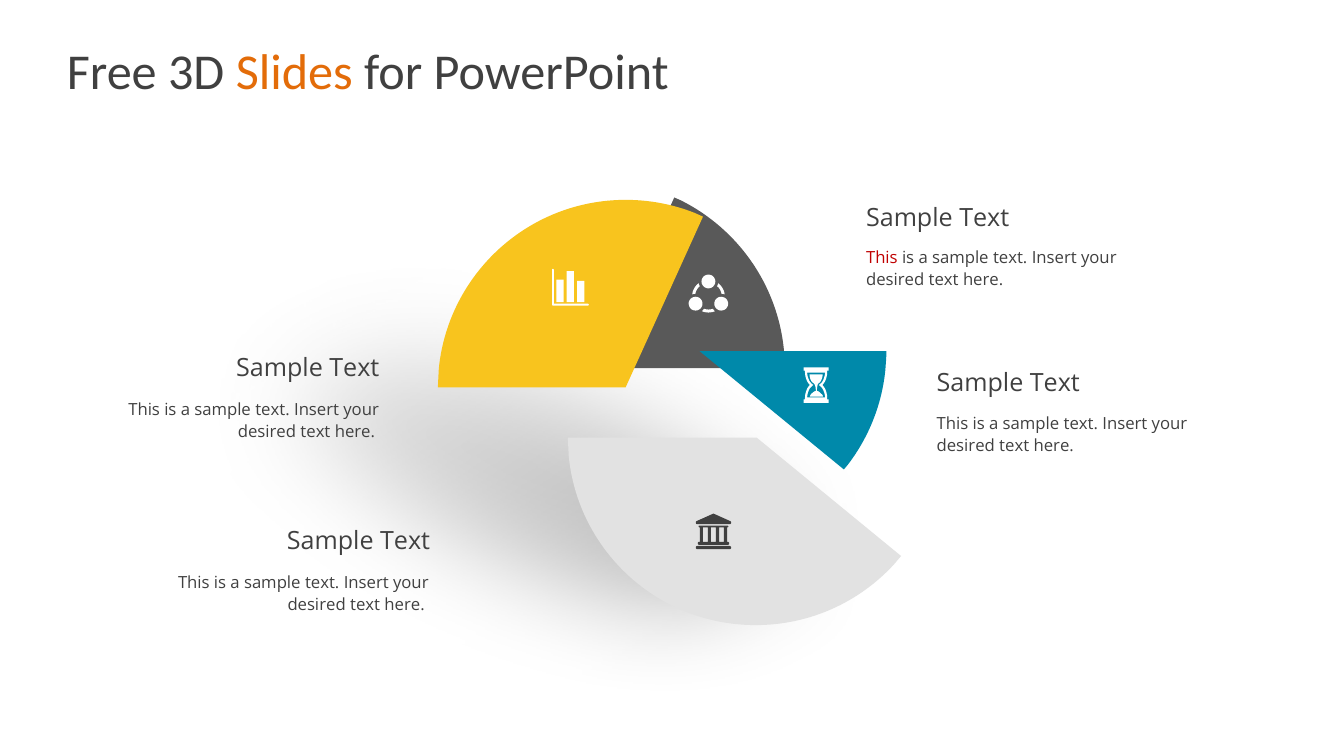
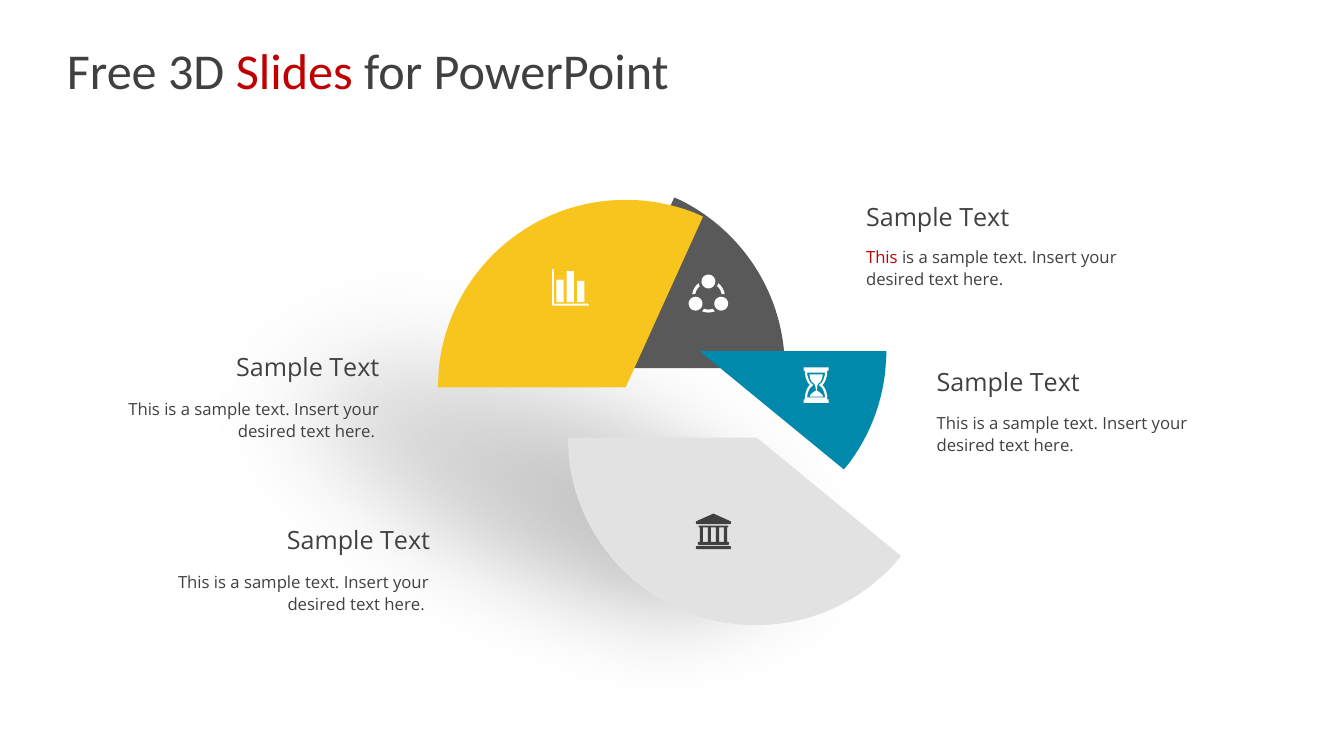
Slides colour: orange -> red
